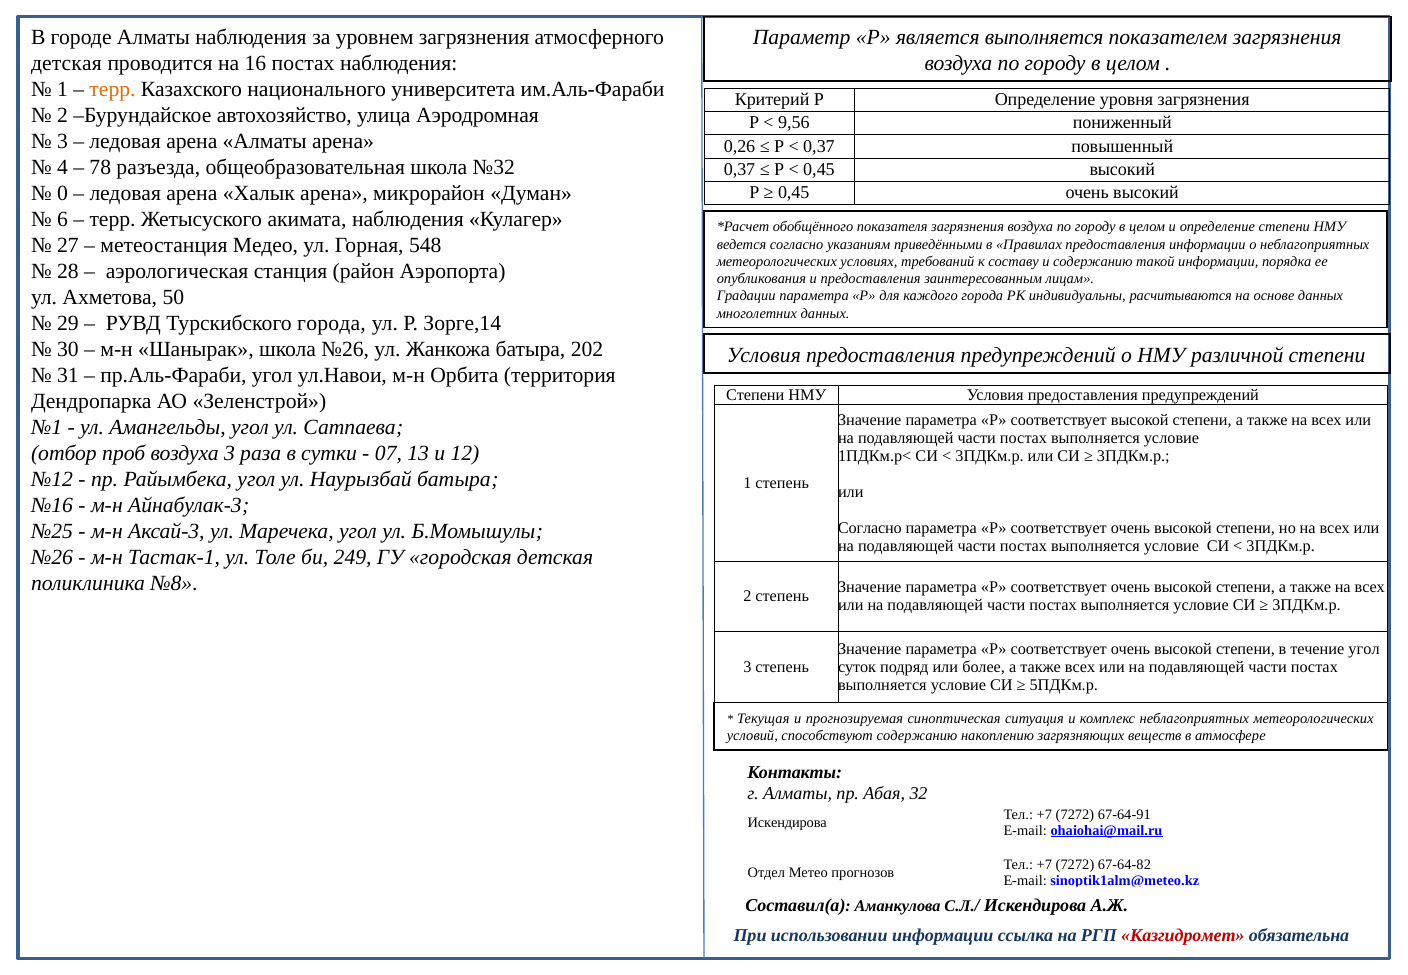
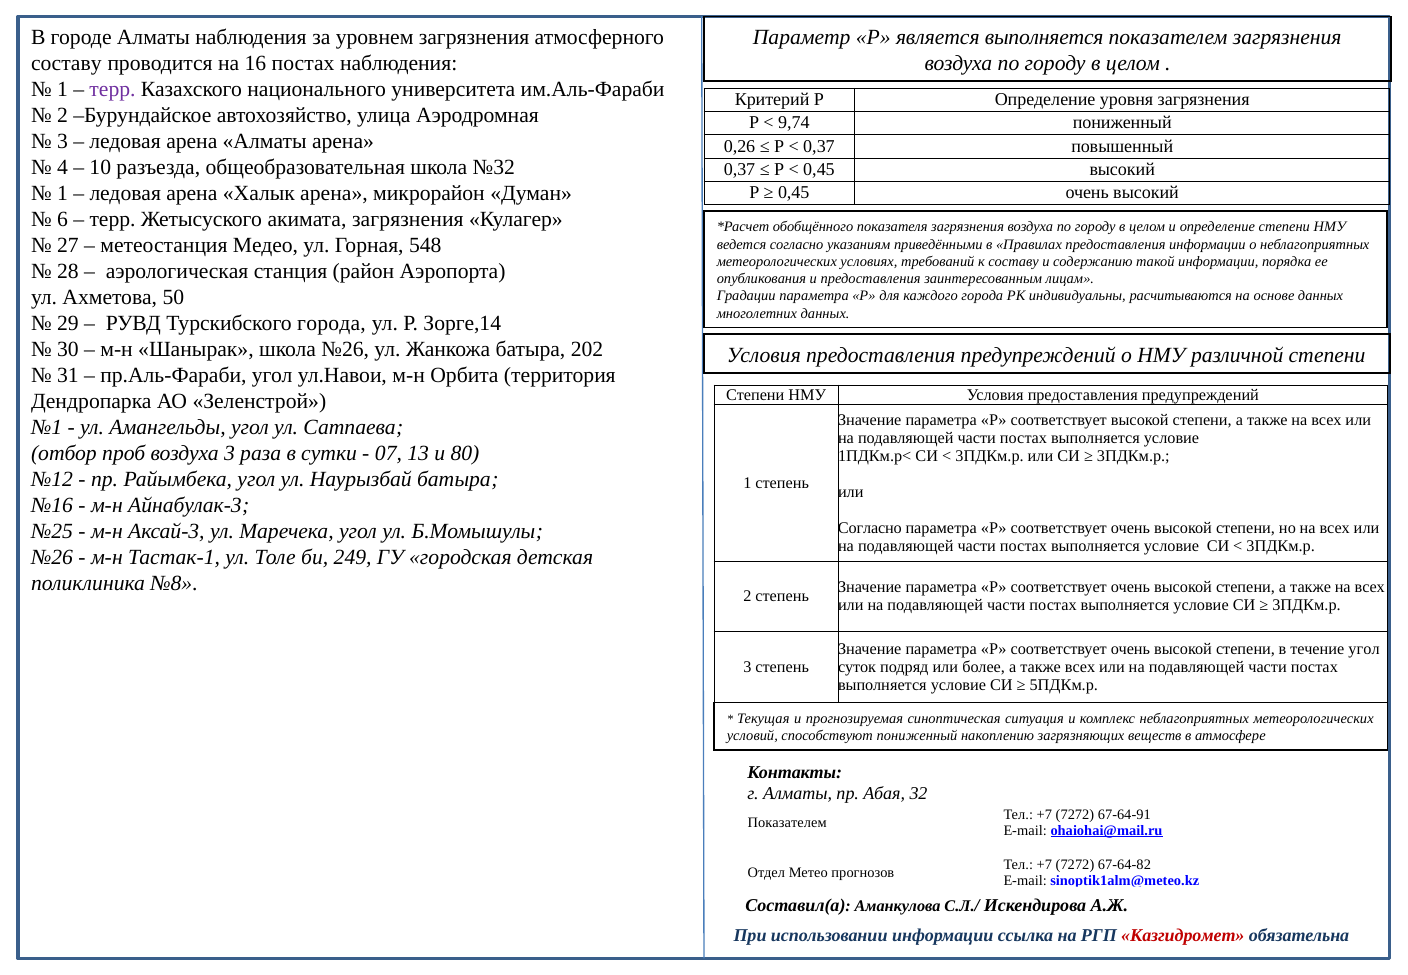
детская at (66, 63): детская -> составу
терр at (113, 89) colour: orange -> purple
9,56: 9,56 -> 9,74
78: 78 -> 10
0 at (62, 193): 0 -> 1
акимата наблюдения: наблюдения -> загрязнения
12: 12 -> 80
способствуют содержанию: содержанию -> пониженный
Искендирова at (787, 822): Искендирова -> Показателем
